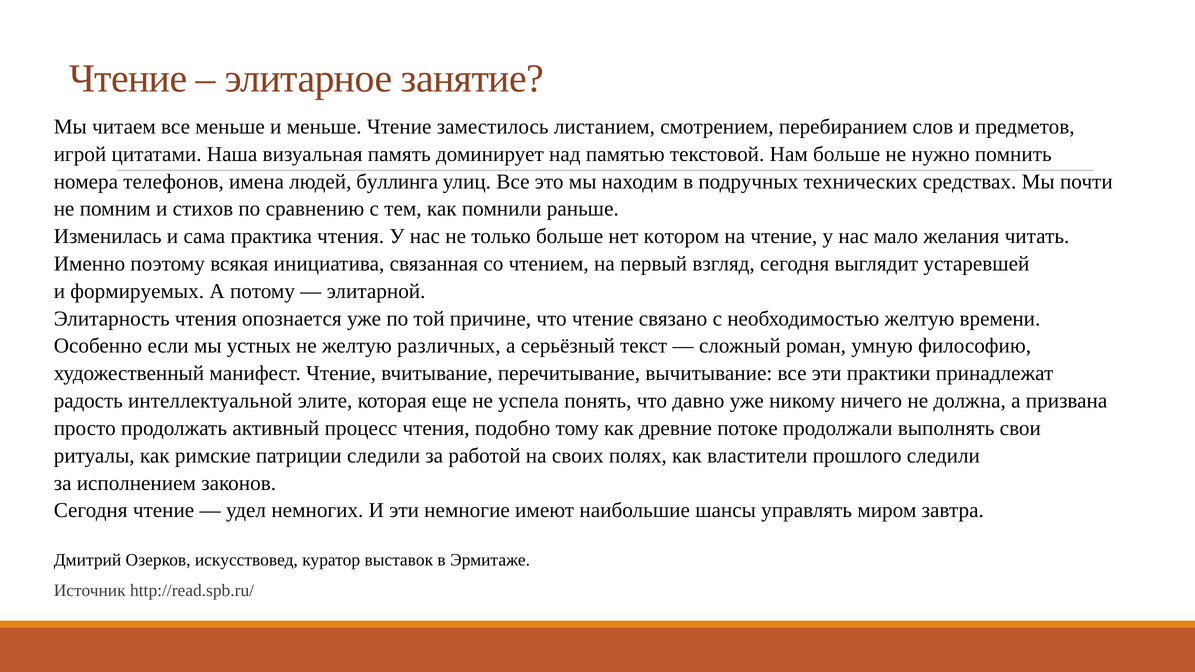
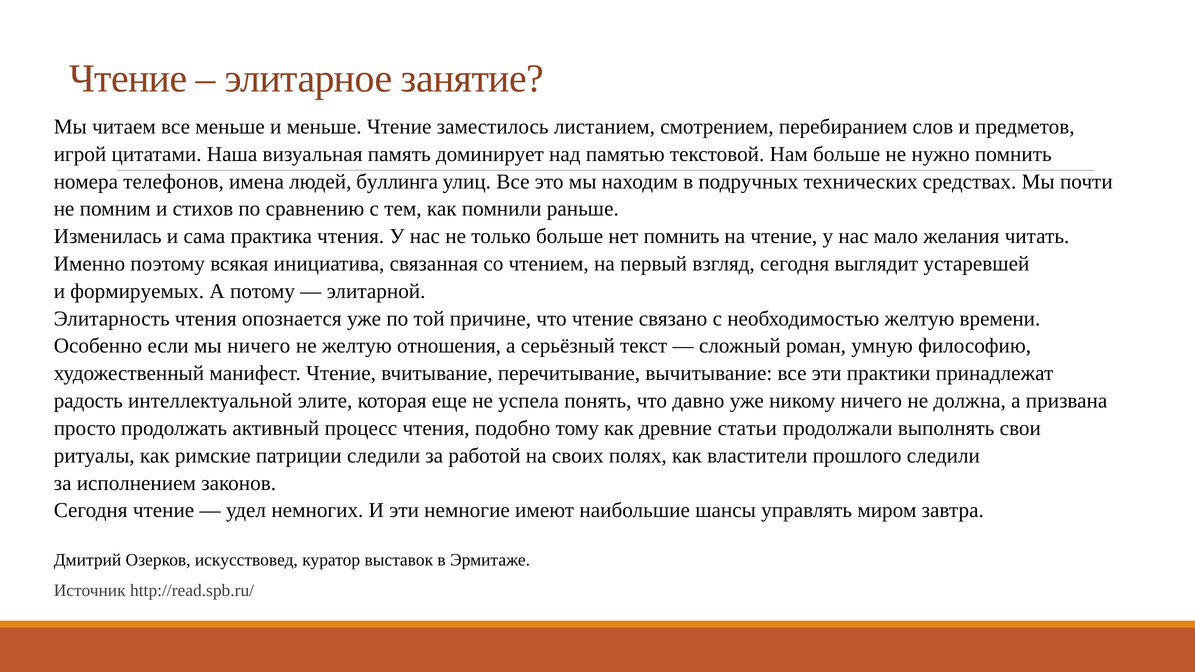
нет котором: котором -> помнить
мы устных: устных -> ничего
различных: различных -> отношения
потоке: потоке -> статьи
